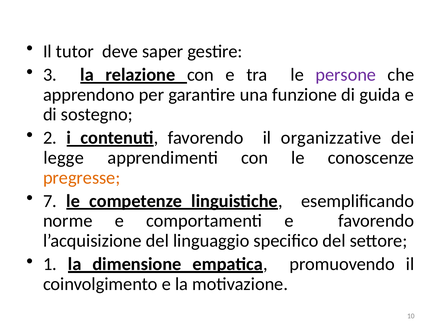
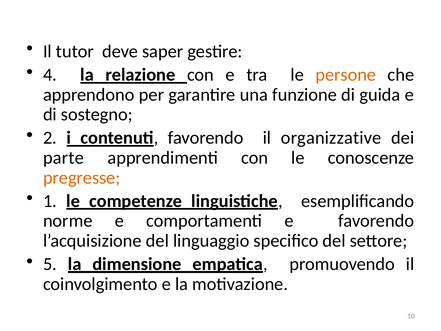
3: 3 -> 4
persone colour: purple -> orange
legge: legge -> parte
7: 7 -> 1
1: 1 -> 5
